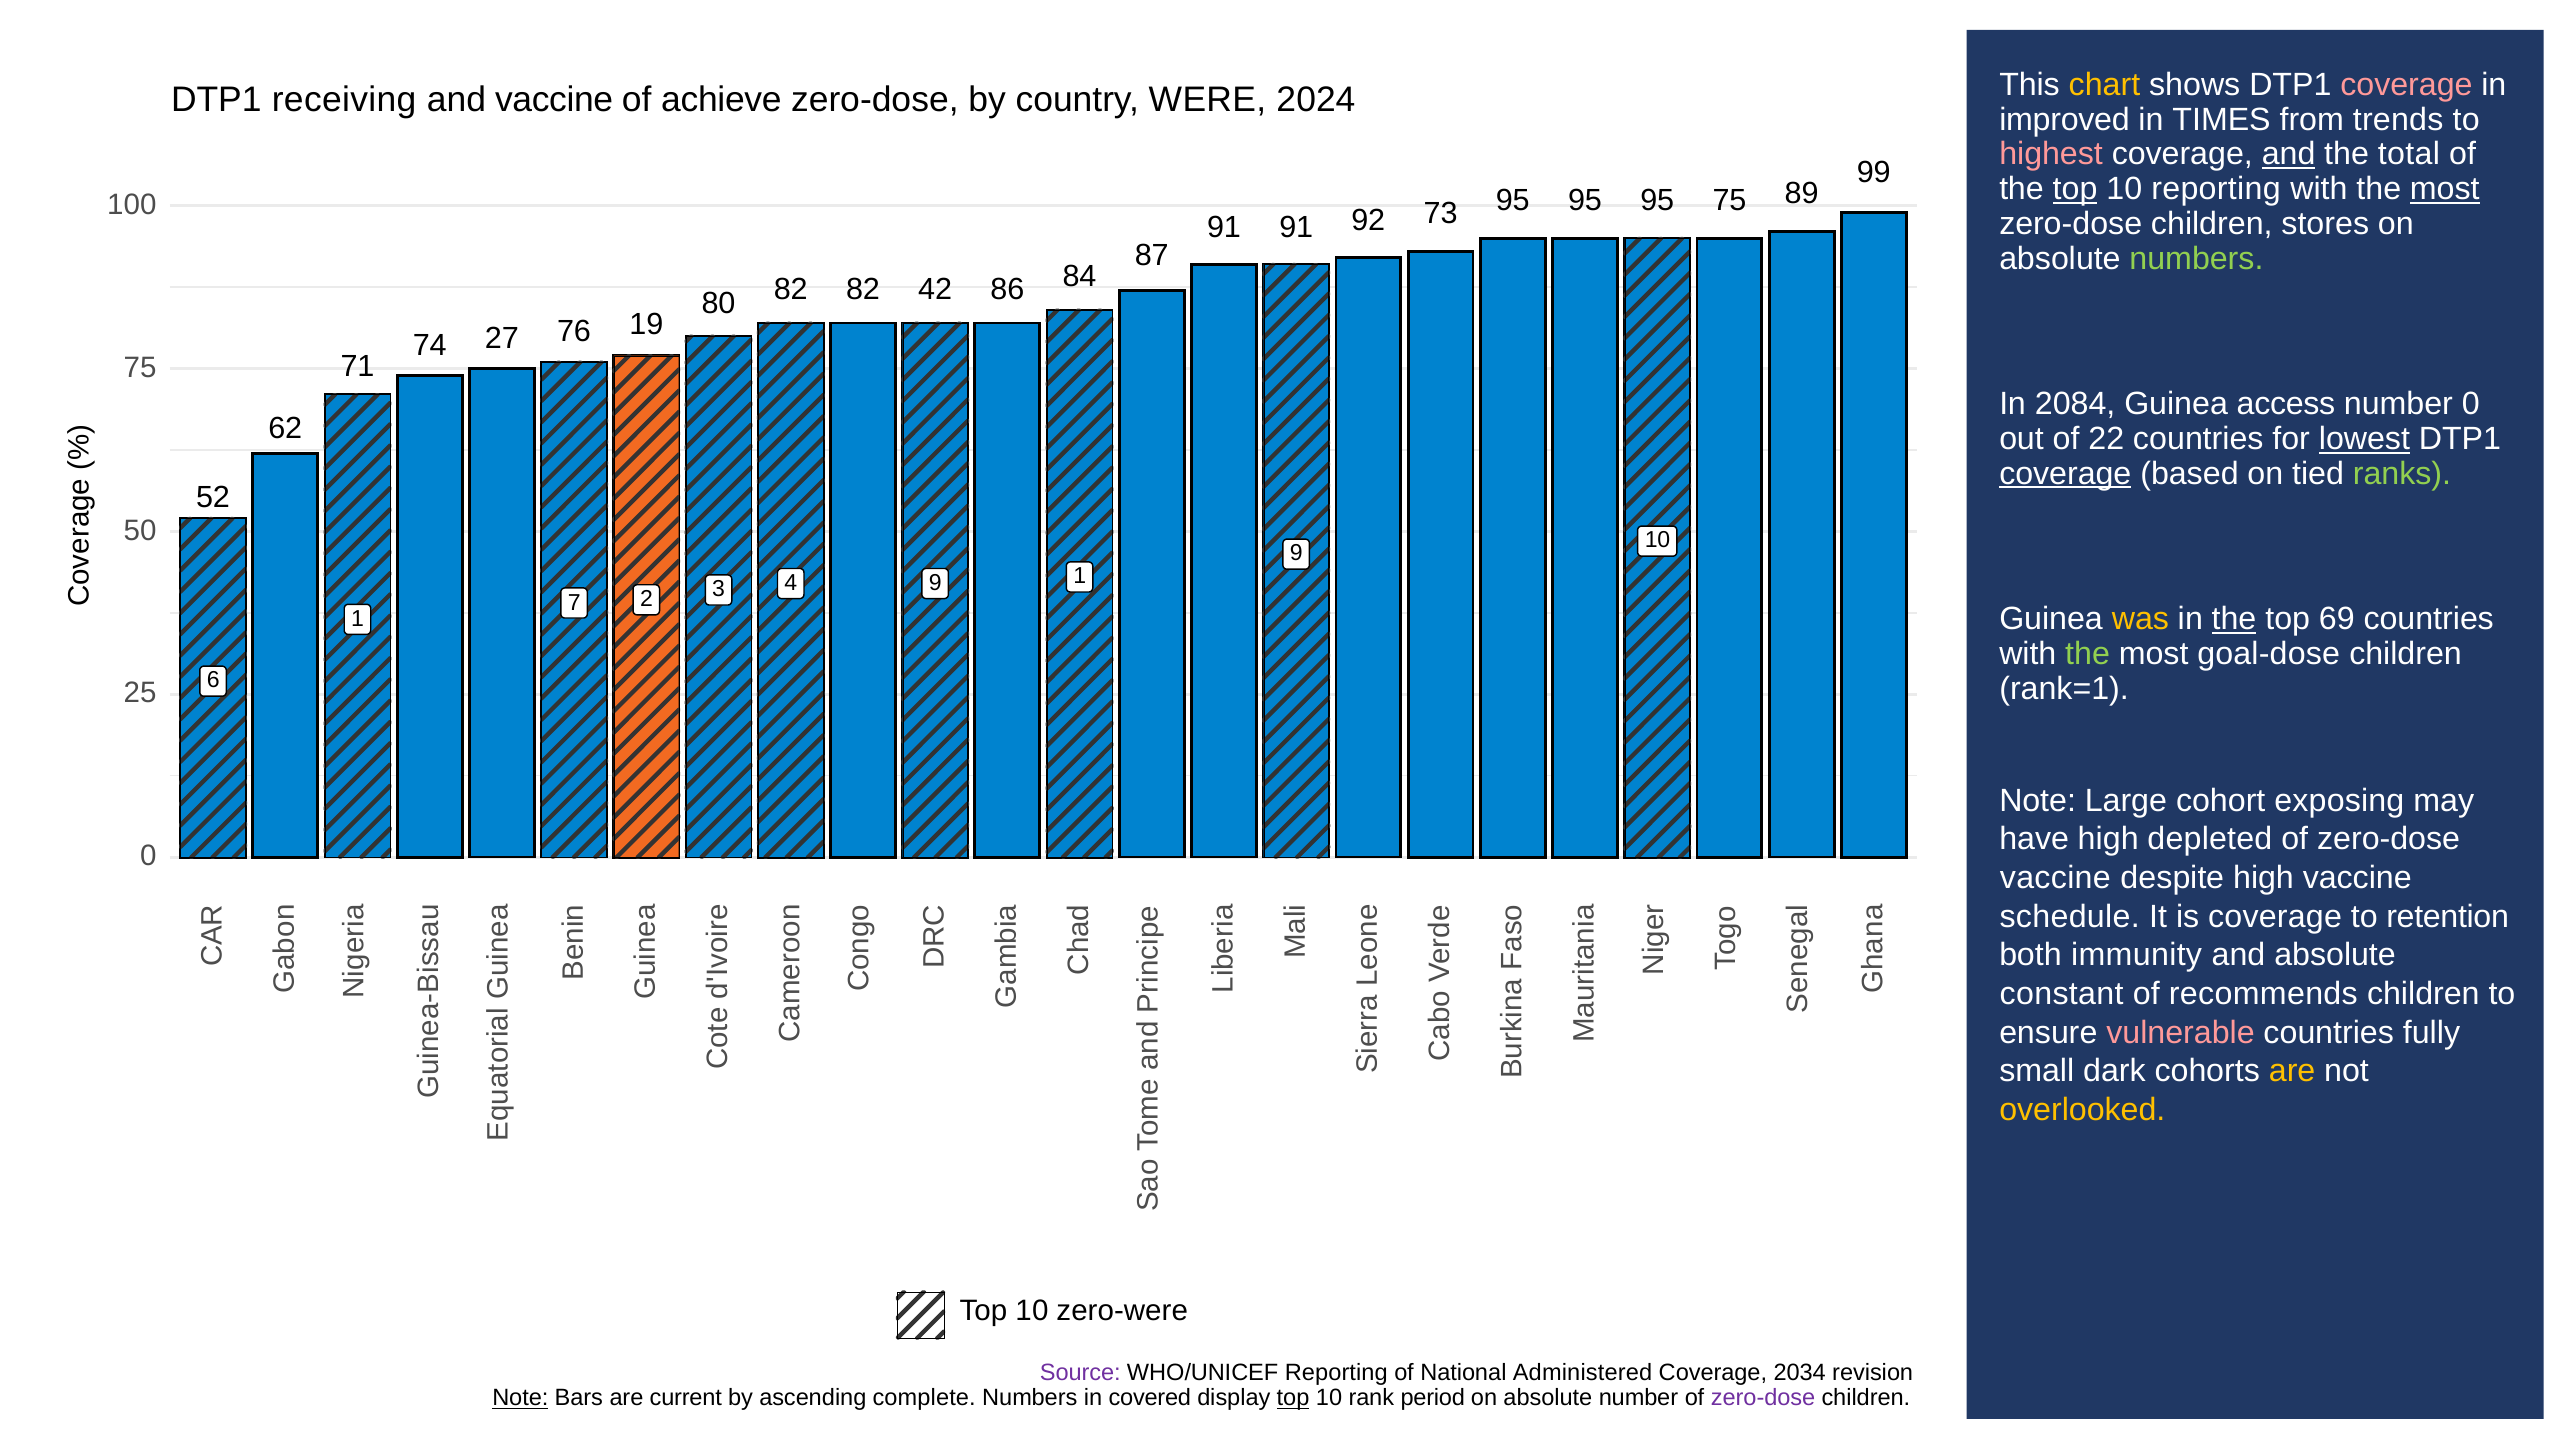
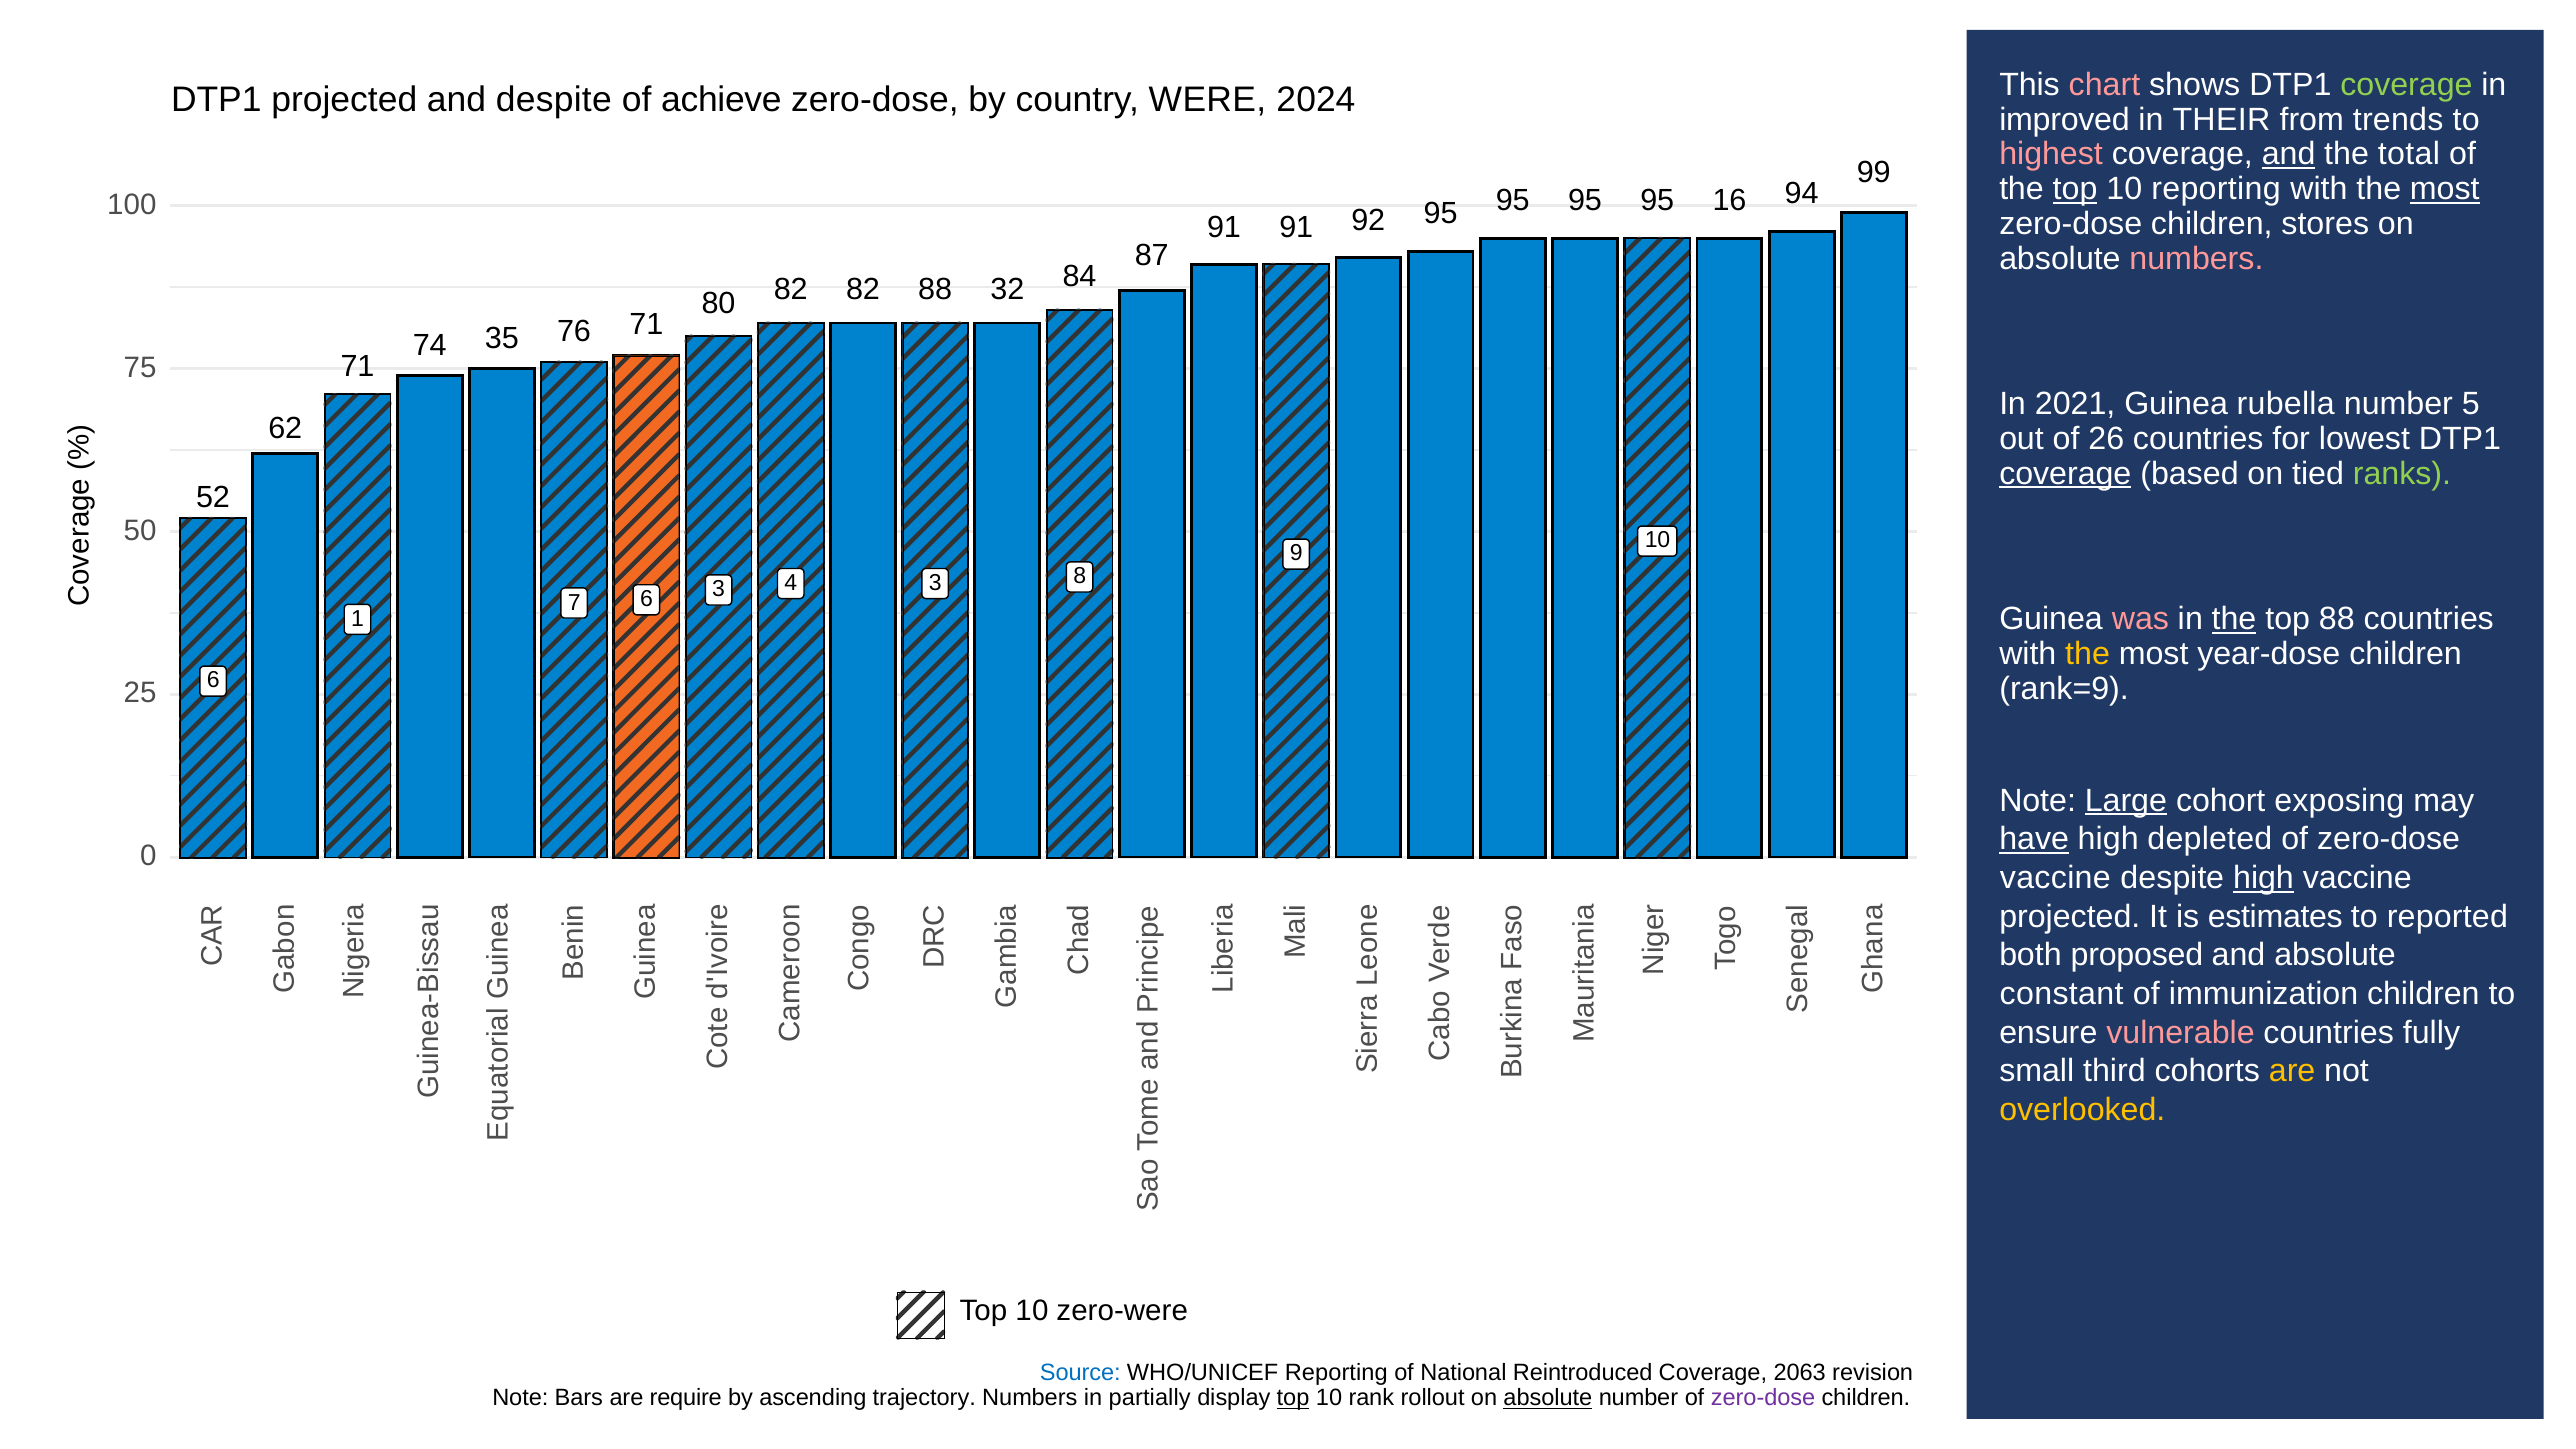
chart colour: yellow -> pink
coverage at (2406, 85) colour: pink -> light green
DTP1 receiving: receiving -> projected
and vaccine: vaccine -> despite
TIMES: TIMES -> THEIR
95 75: 75 -> 16
89: 89 -> 94
92 73: 73 -> 95
numbers at (2196, 258) colour: light green -> pink
86: 86 -> 32
80 42: 42 -> 88
27: 27 -> 35
76 19: 19 -> 71
2084: 2084 -> 2021
access: access -> rubella
number 0: 0 -> 5
22: 22 -> 26
lowest underline: present -> none
4 1: 1 -> 8
7 2: 2 -> 6
3 9: 9 -> 3
was colour: yellow -> pink
top 69: 69 -> 88
the at (2088, 654) colour: light green -> yellow
goal-dose: goal-dose -> year-dose
rank=1: rank=1 -> rank=9
Large underline: none -> present
have underline: none -> present
high at (2264, 878) underline: none -> present
schedule at (2070, 917): schedule -> projected
is coverage: coverage -> estimates
retention: retention -> reported
immunity: immunity -> proposed
recommends: recommends -> immunization
dark: dark -> third
Source colour: purple -> blue
Administered: Administered -> Reintroduced
2034: 2034 -> 2063
Note at (520, 1398) underline: present -> none
current: current -> require
complete: complete -> trajectory
covered: covered -> partially
period: period -> rollout
absolute at (1548, 1398) underline: none -> present
